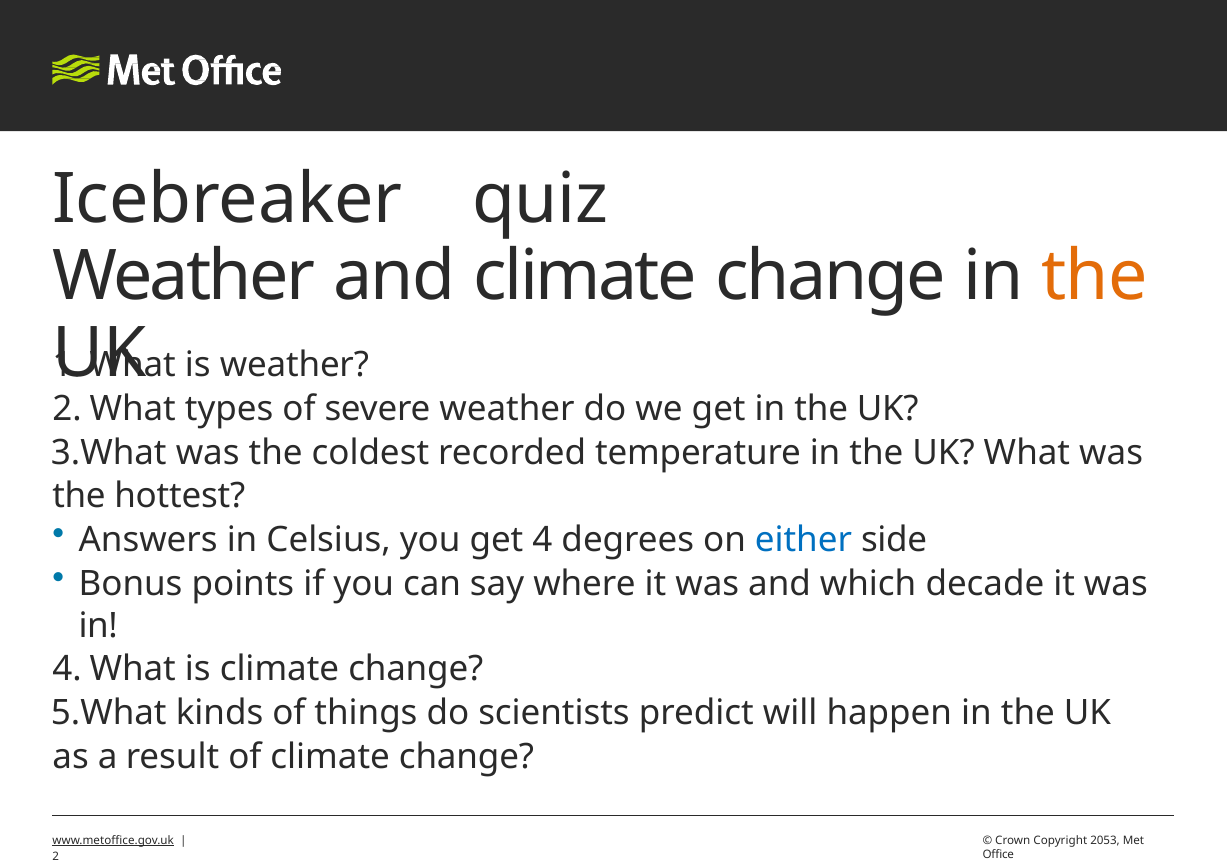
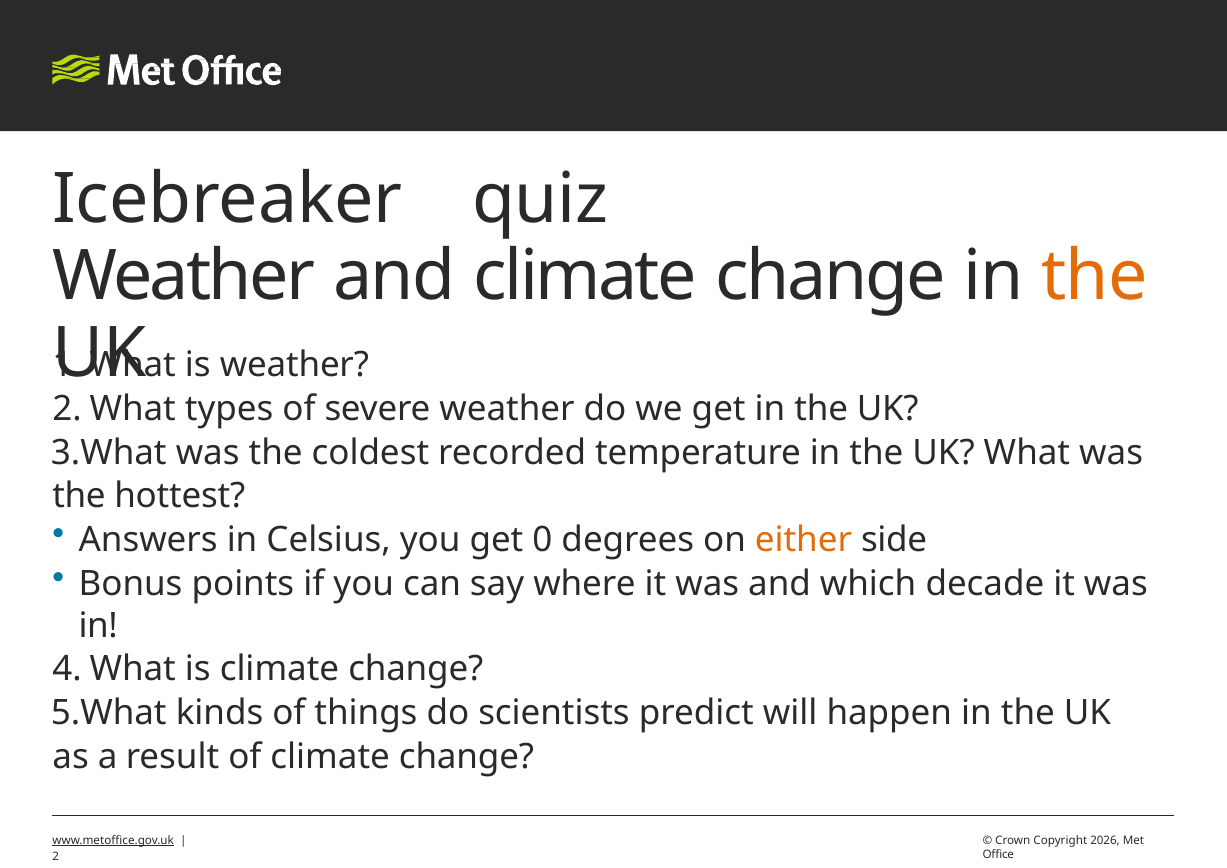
4: 4 -> 0
either colour: blue -> orange
2053: 2053 -> 2026
